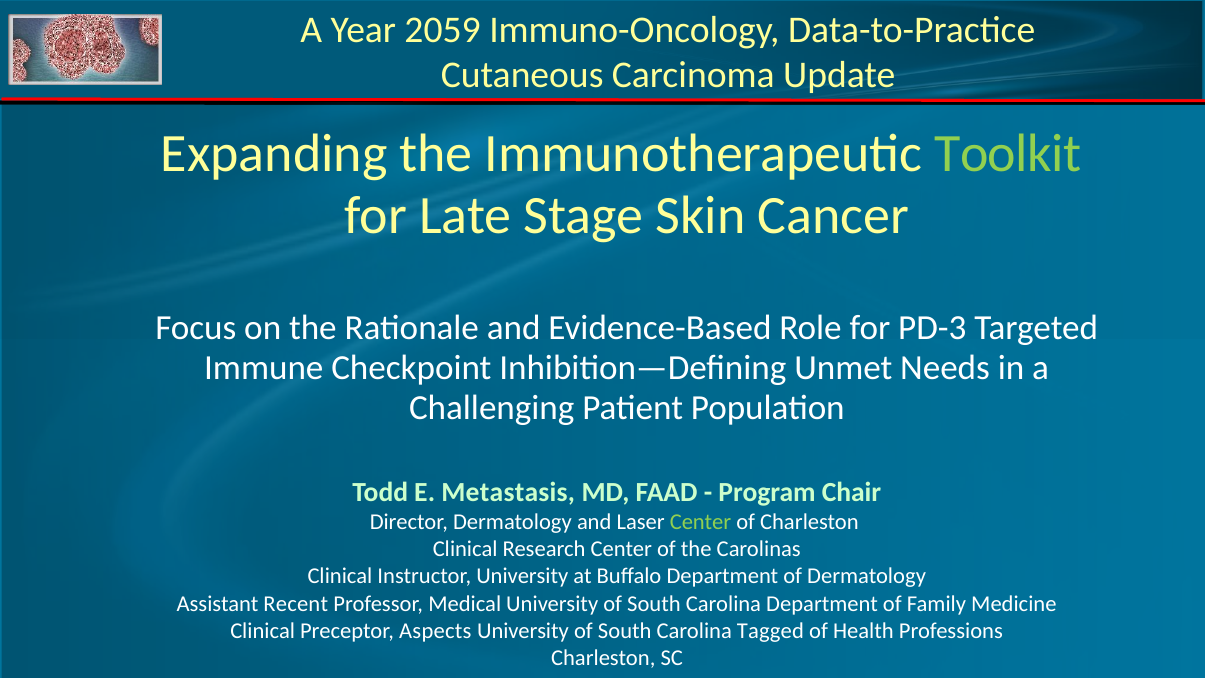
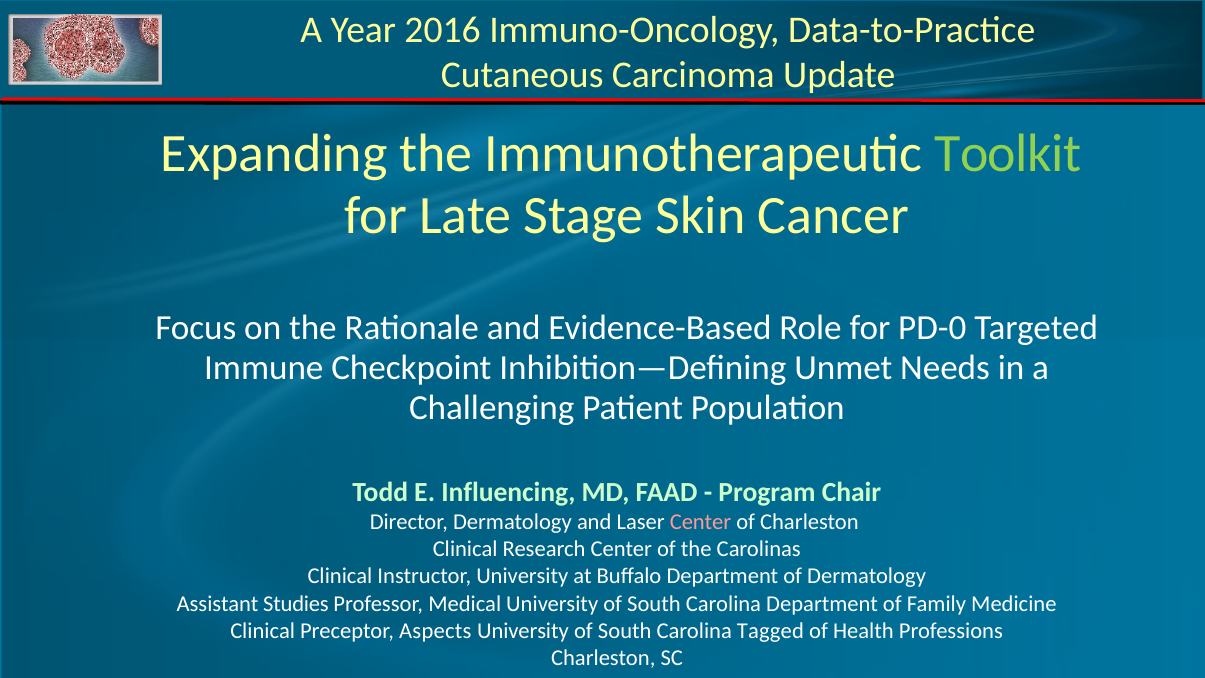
2059: 2059 -> 2016
PD-3: PD-3 -> PD-0
Metastasis: Metastasis -> Influencing
Center at (701, 522) colour: light green -> pink
Recent: Recent -> Studies
